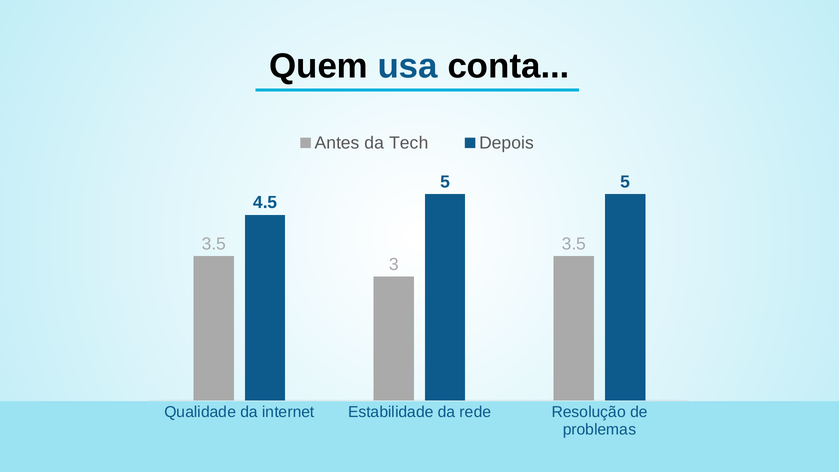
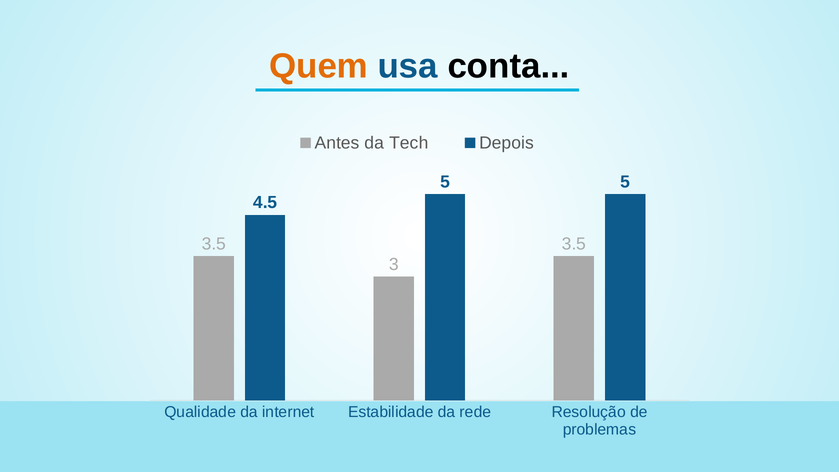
Quem colour: black -> orange
